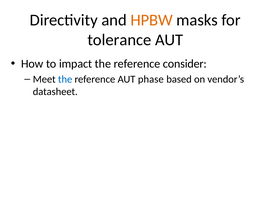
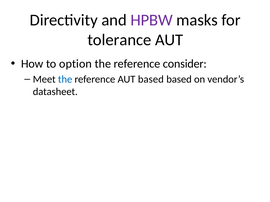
HPBW colour: orange -> purple
impact: impact -> option
AUT phase: phase -> based
